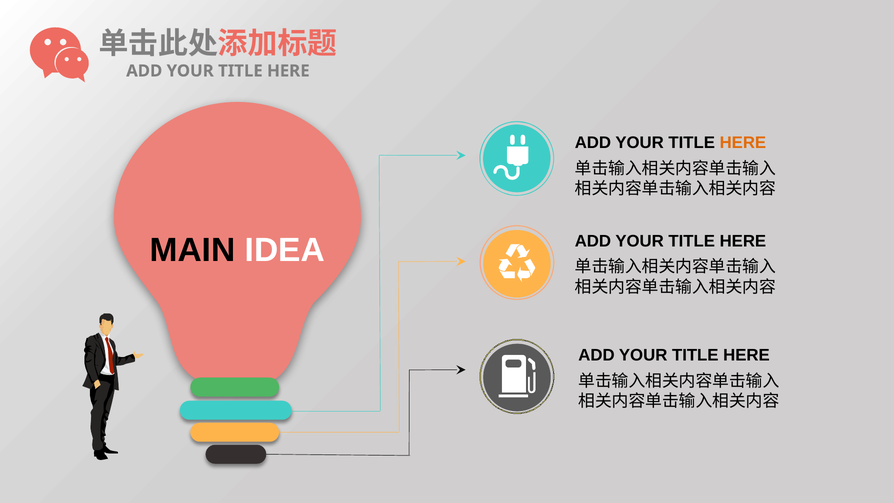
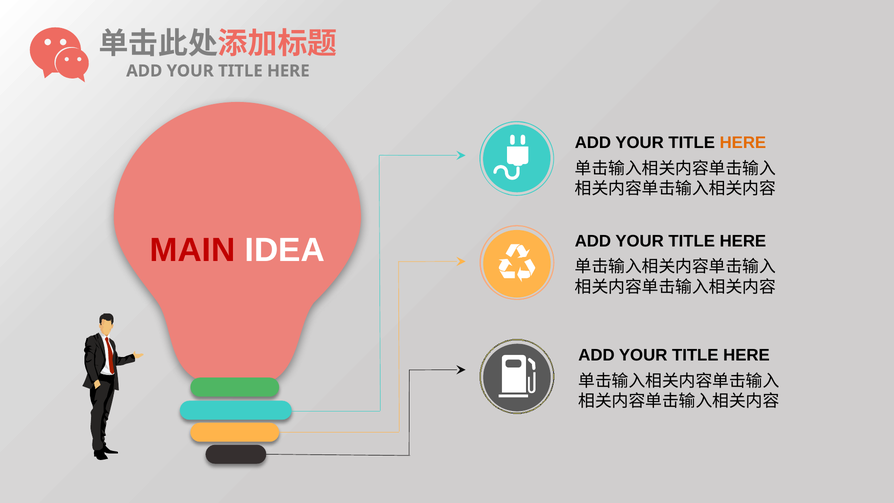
MAIN colour: black -> red
